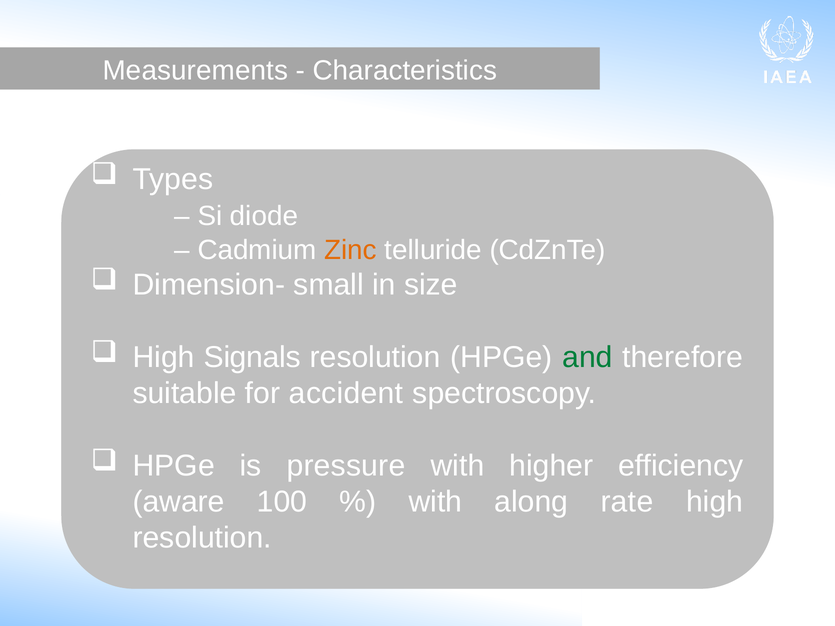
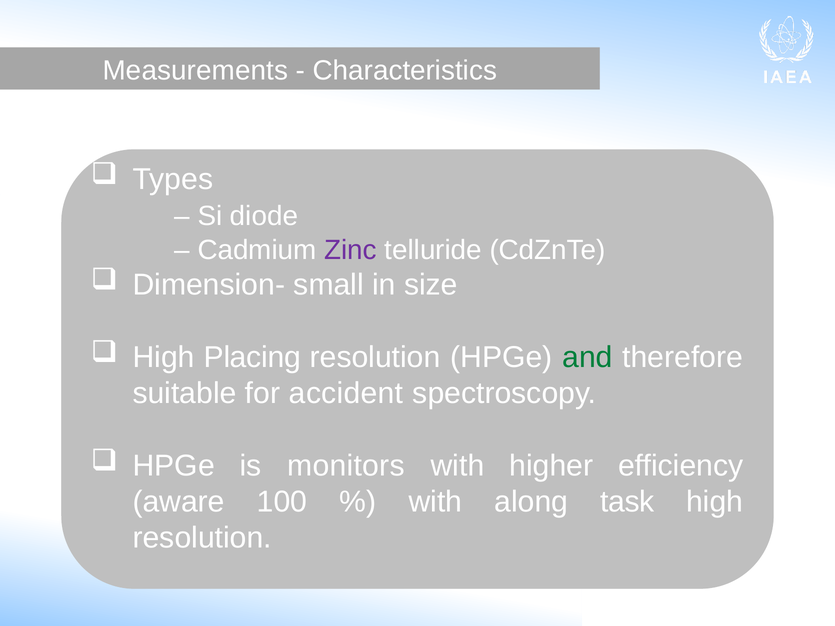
Zinc colour: orange -> purple
Signals: Signals -> Placing
pressure: pressure -> monitors
rate: rate -> task
